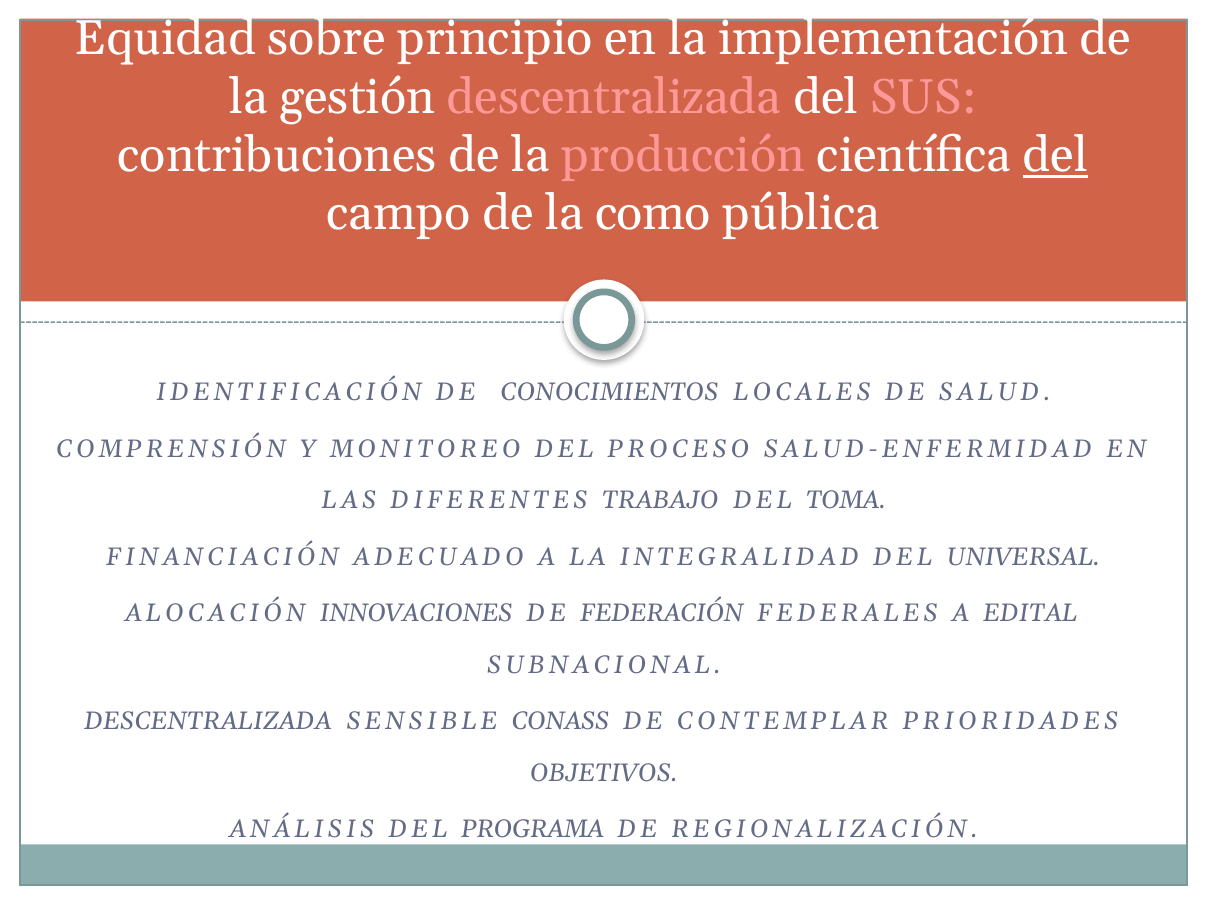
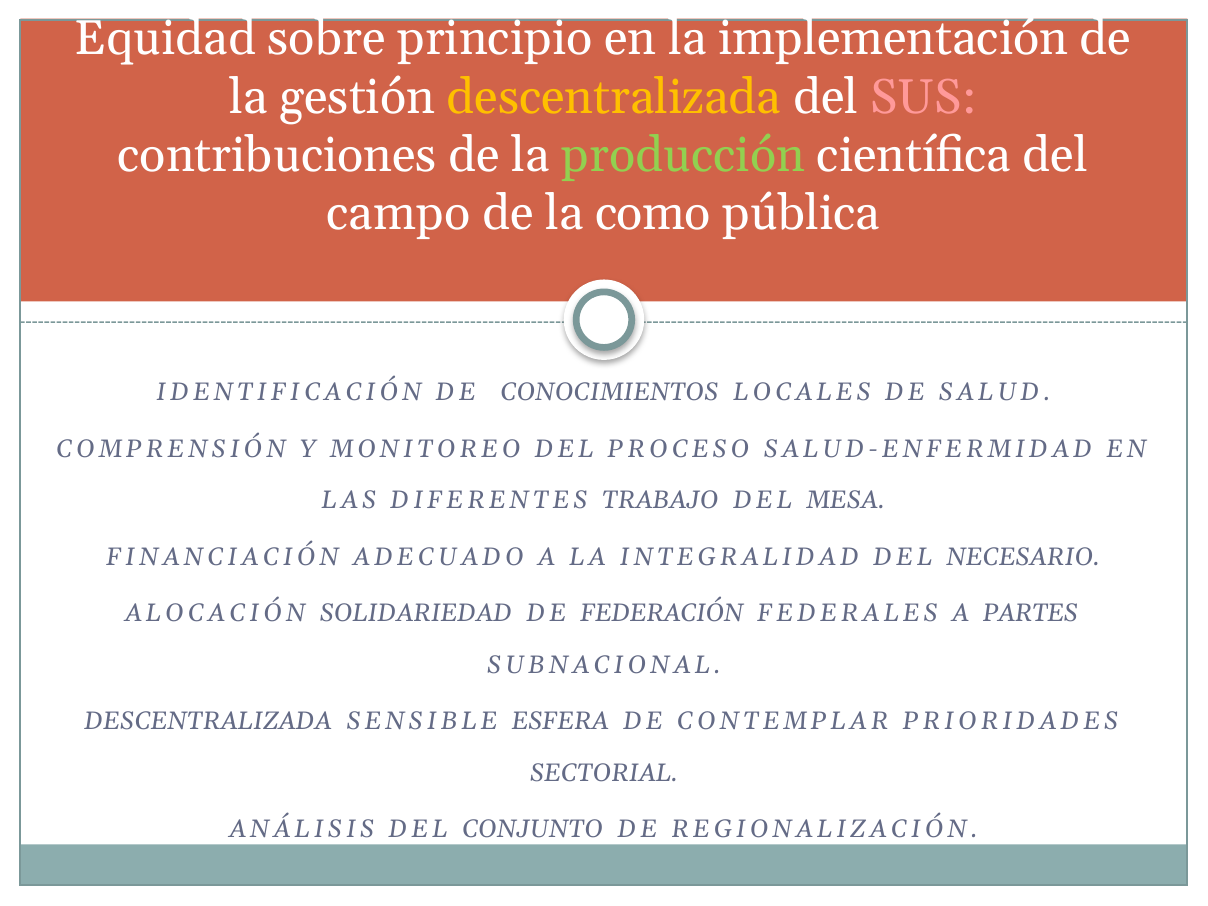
descentralizada at (614, 97) colour: pink -> yellow
producción colour: pink -> light green
del at (1056, 156) underline: present -> none
TOMA: TOMA -> MESA
UNIVERSAL: UNIVERSAL -> NECESARIO
INNOVACIONES: INNOVACIONES -> SOLIDARIEDAD
EDITAL: EDITAL -> PARTES
CONASS: CONASS -> ESFERA
OBJETIVOS: OBJETIVOS -> SECTORIAL
PROGRAMA: PROGRAMA -> CONJUNTO
